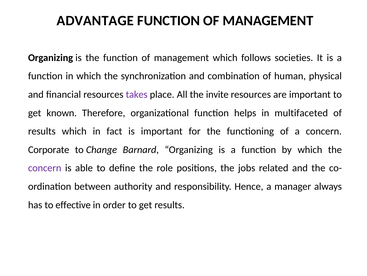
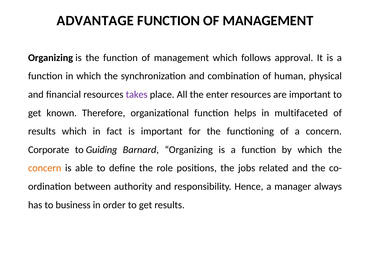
societies: societies -> approval
invite: invite -> enter
Change: Change -> Guiding
concern at (45, 168) colour: purple -> orange
effective: effective -> business
